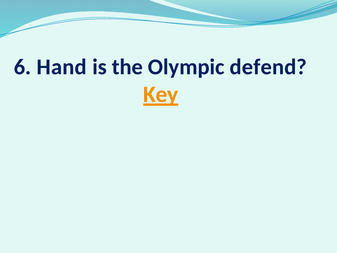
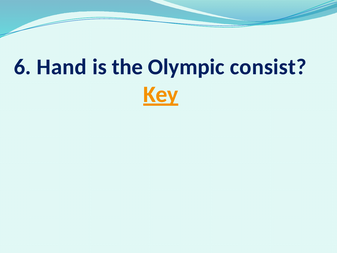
defend: defend -> consist
